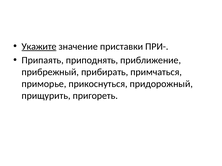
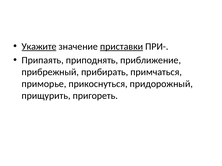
приставки underline: none -> present
